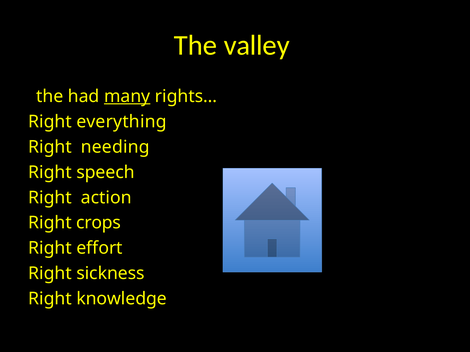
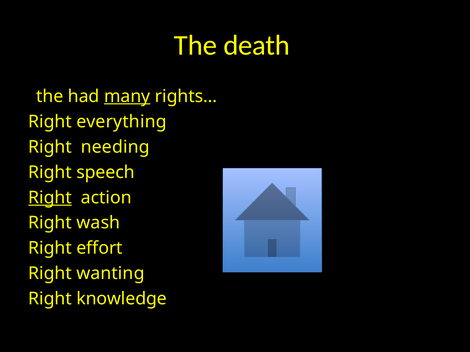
valley: valley -> death
Right at (50, 198) underline: none -> present
crops: crops -> wash
sickness: sickness -> wanting
